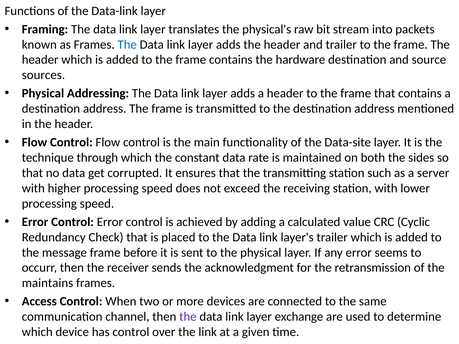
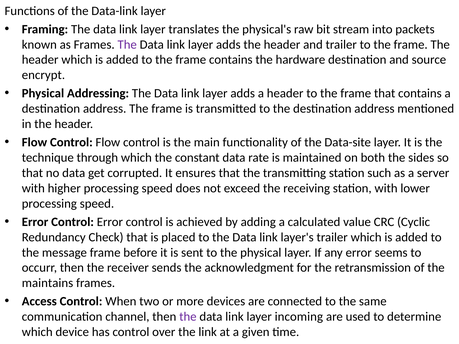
The at (127, 45) colour: blue -> purple
sources: sources -> encrypt
exchange: exchange -> incoming
